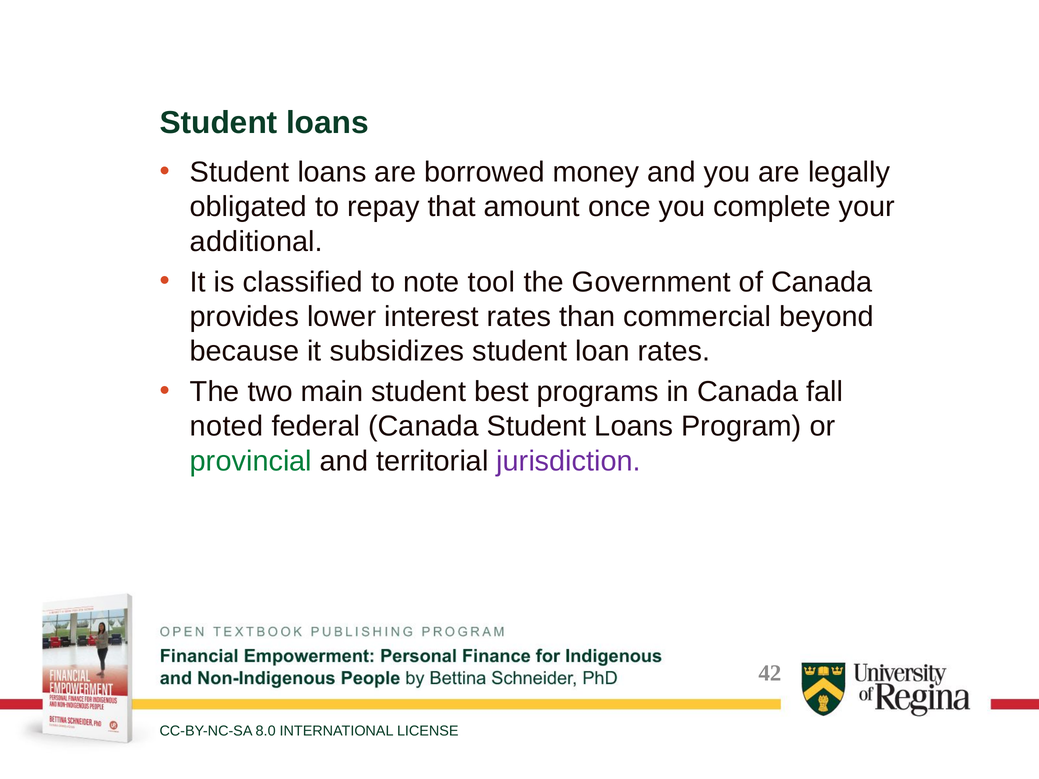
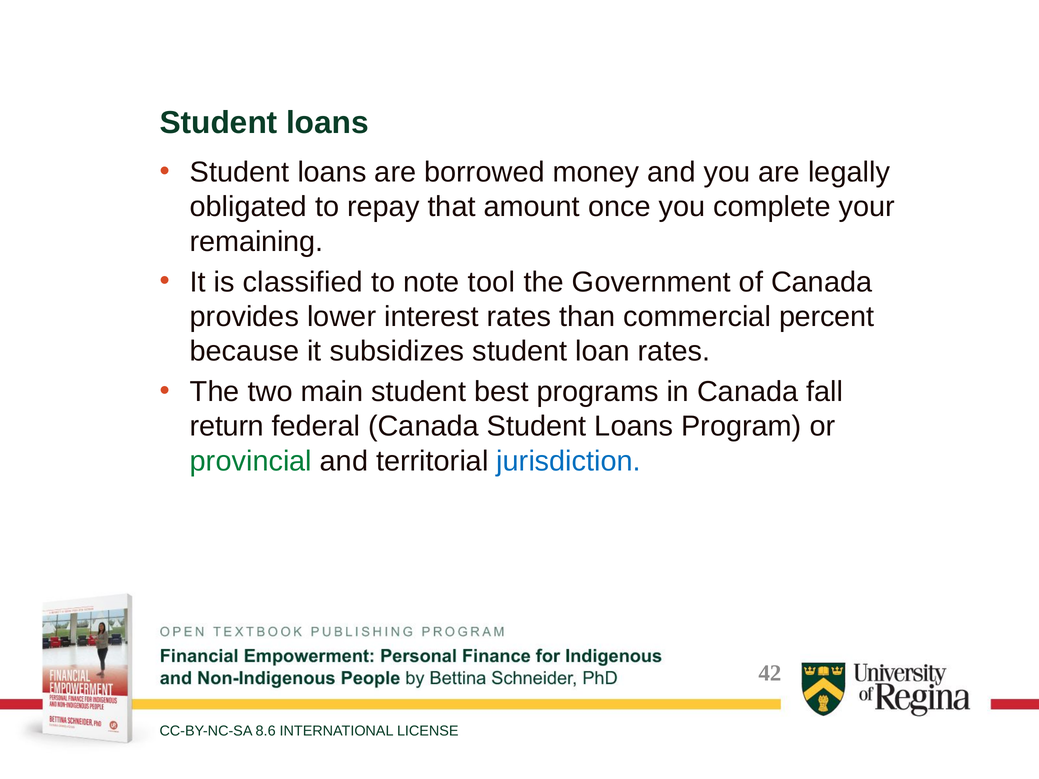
additional: additional -> remaining
beyond: beyond -> percent
noted: noted -> return
jurisdiction colour: purple -> blue
8.0: 8.0 -> 8.6
